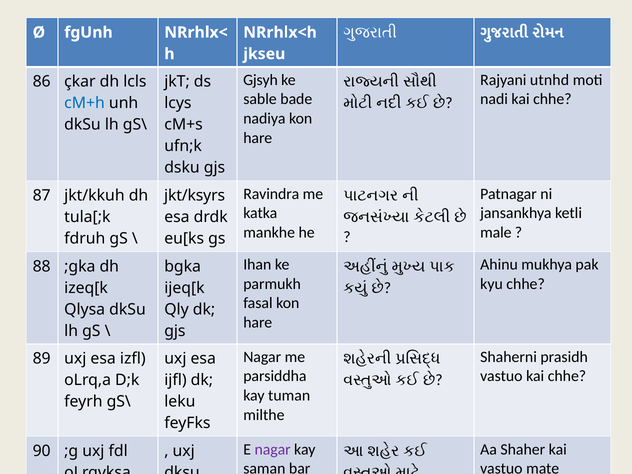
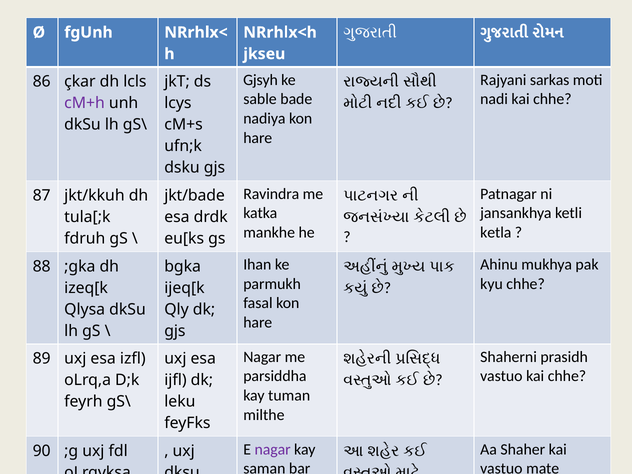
utnhd: utnhd -> sarkas
cM+h colour: blue -> purple
jkt/ksyrs: jkt/ksyrs -> jkt/bade
male: male -> ketla
